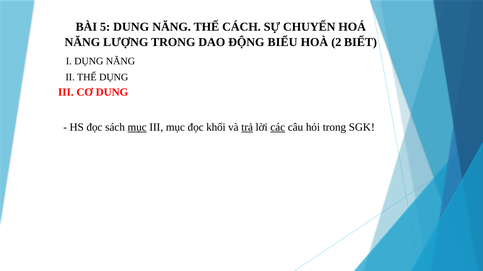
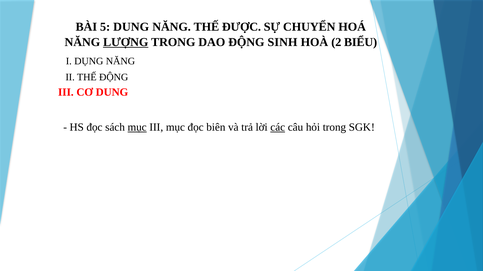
CÁCH: CÁCH -> ĐƯỢC
LƯỢNG underline: none -> present
BIỂU: BIỂU -> SINH
BIẾT: BIẾT -> BIỂU
THẾ DỤNG: DỤNG -> ĐỘNG
khối: khối -> biên
trả underline: present -> none
